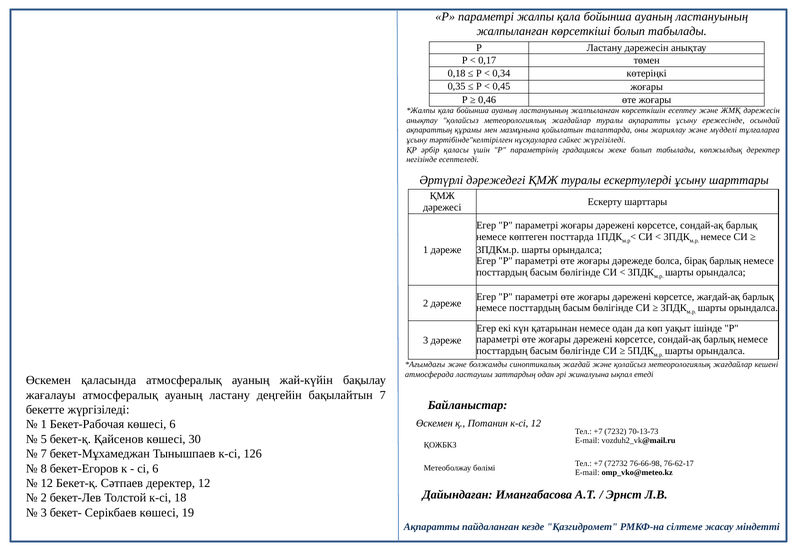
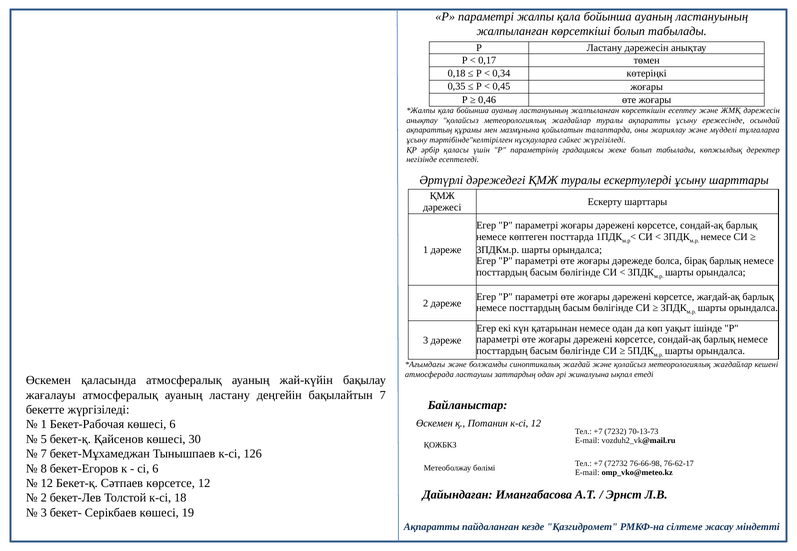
Сәтпаев деректер: деректер -> көрсетсе
